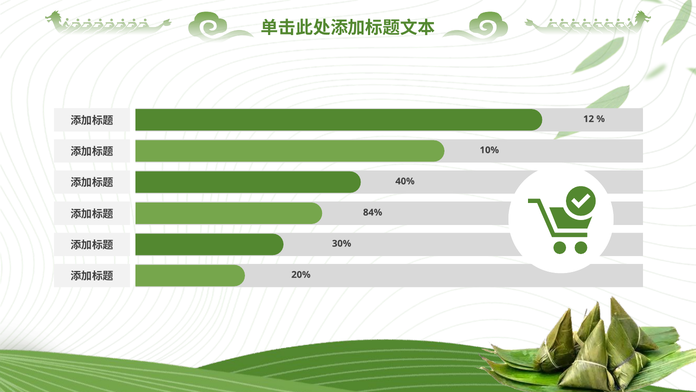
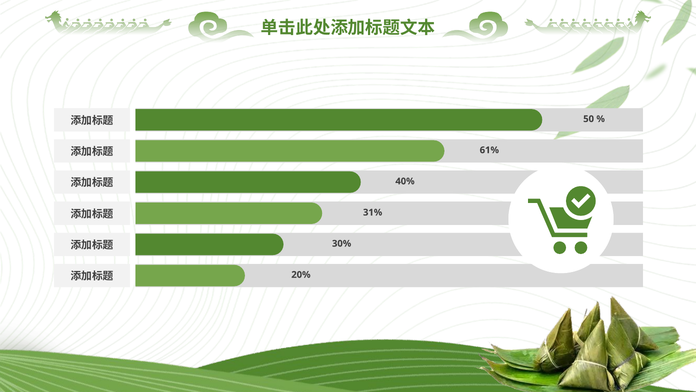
12: 12 -> 50
10%: 10% -> 61%
84%: 84% -> 31%
